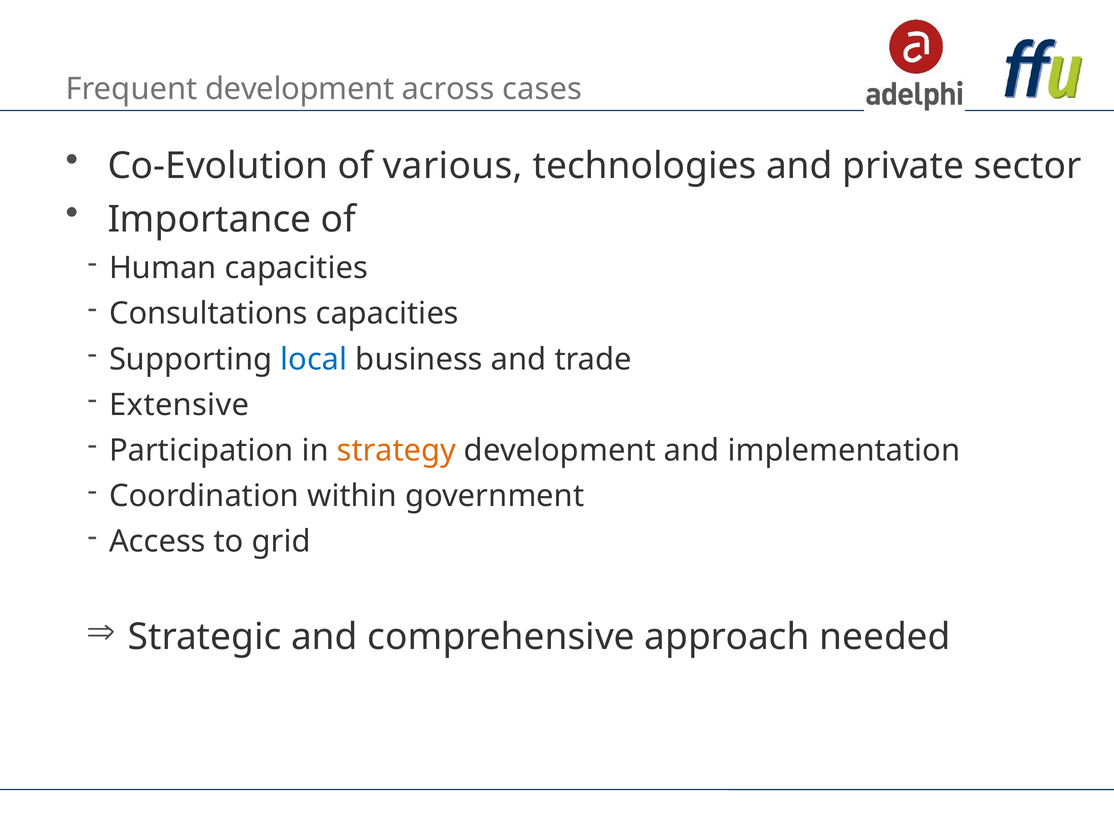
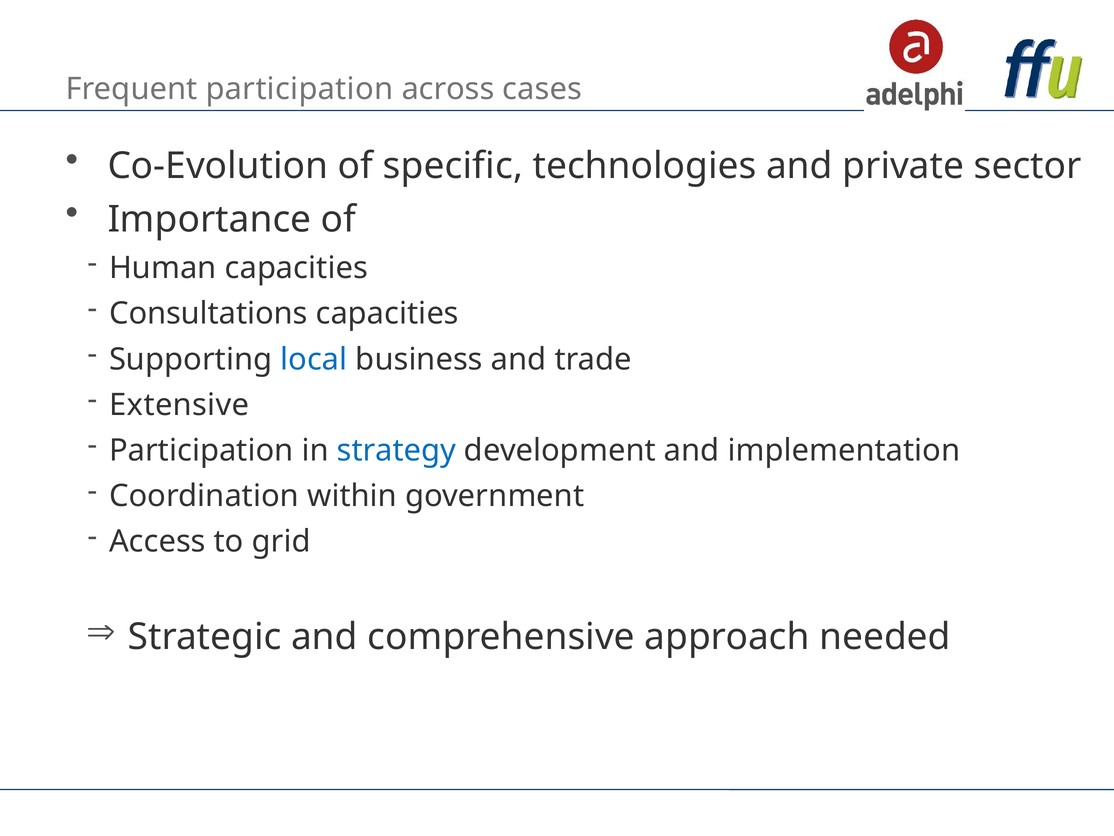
Frequent development: development -> participation
various: various -> specific
strategy colour: orange -> blue
